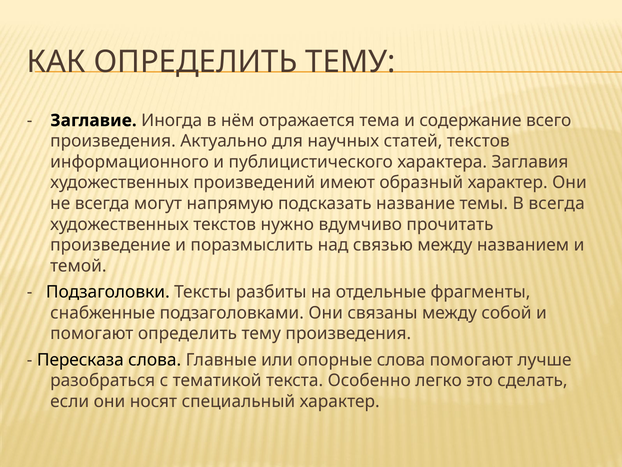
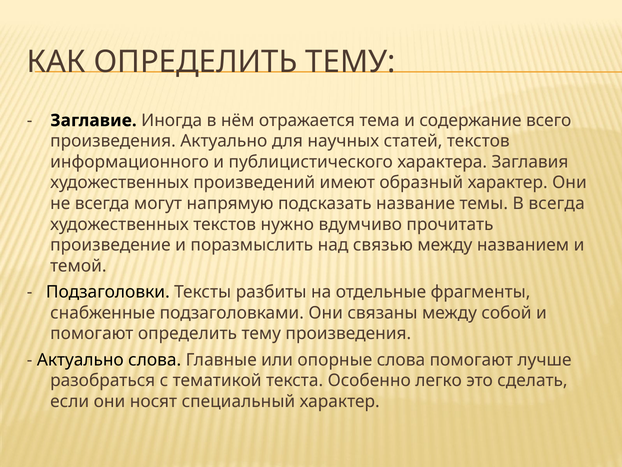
Пересказа at (80, 360): Пересказа -> Актуально
